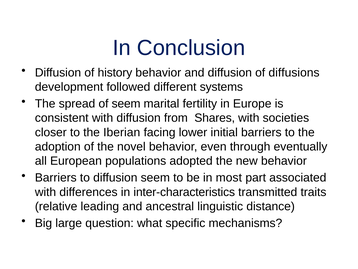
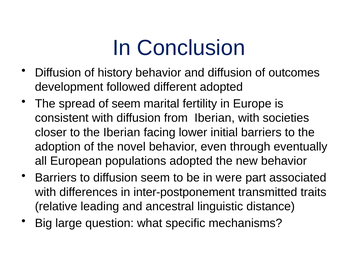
diffusions: diffusions -> outcomes
different systems: systems -> adopted
from Shares: Shares -> Iberian
most: most -> were
inter-characteristics: inter-characteristics -> inter-postponement
